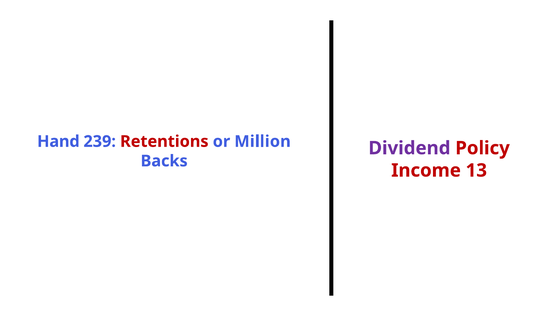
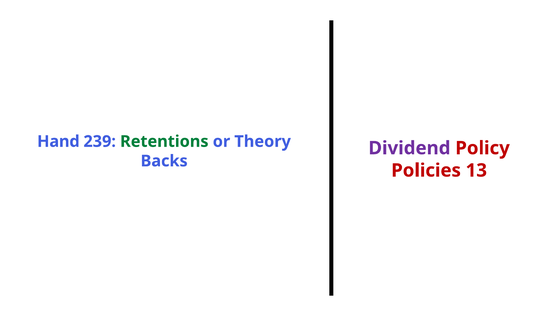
Retentions colour: red -> green
Million: Million -> Theory
Income: Income -> Policies
